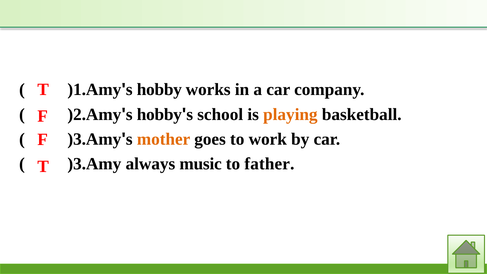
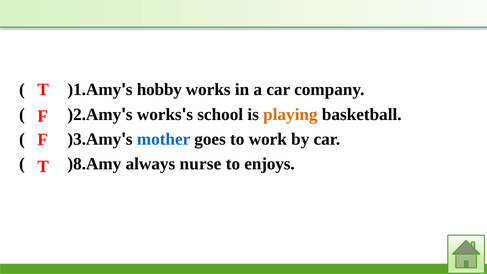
hobby at (159, 114): hobby -> works
mother colour: orange -> blue
)3.Amy at (94, 164): )3.Amy -> )8.Amy
music: music -> nurse
father: father -> enjoys
